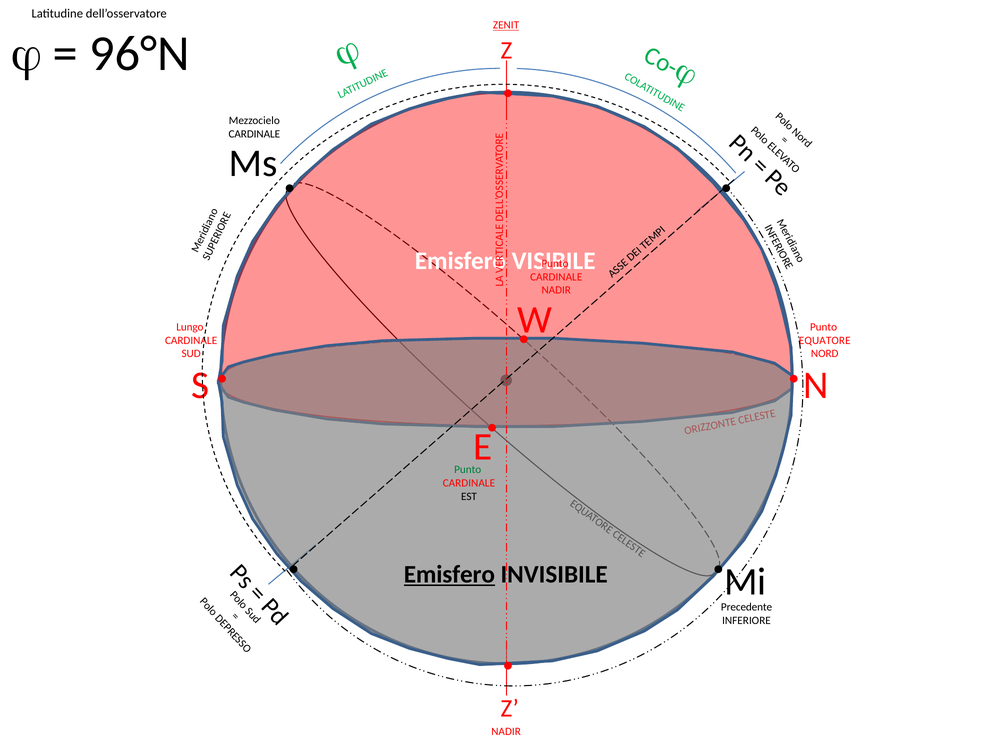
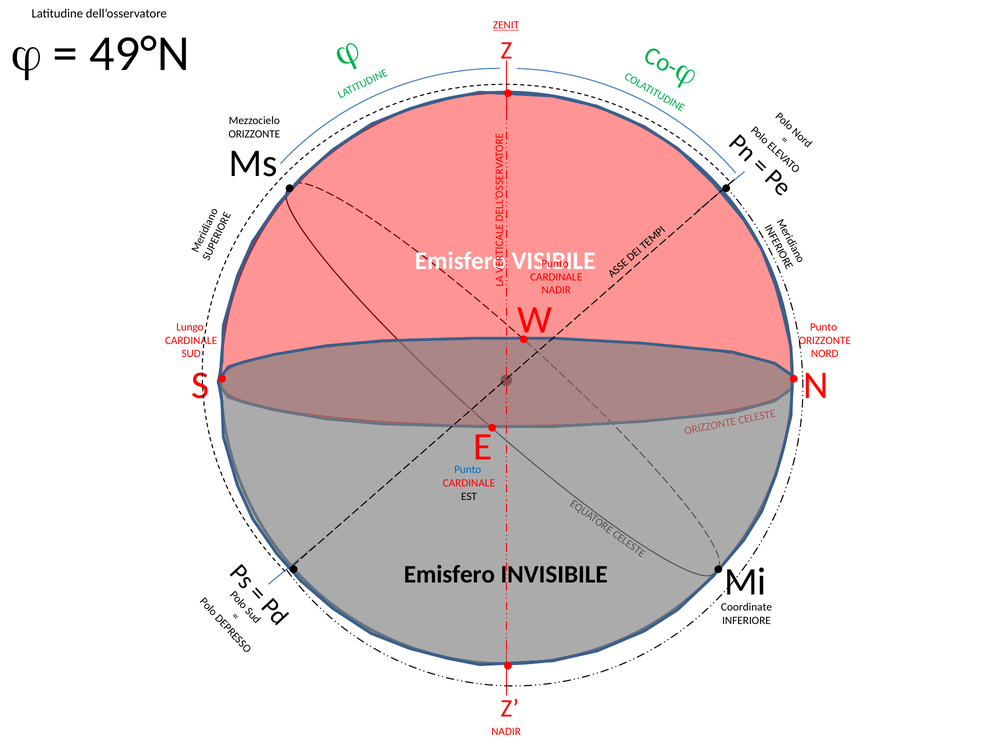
96°N: 96°N -> 49°N
CARDINALE at (254, 134): CARDINALE -> ORIZZONTE
EQUATORE at (825, 340): EQUATORE -> ORIZZONTE
Punto at (468, 470) colour: green -> blue
Emisfero at (449, 574) underline: present -> none
Precedente: Precedente -> Coordinate
